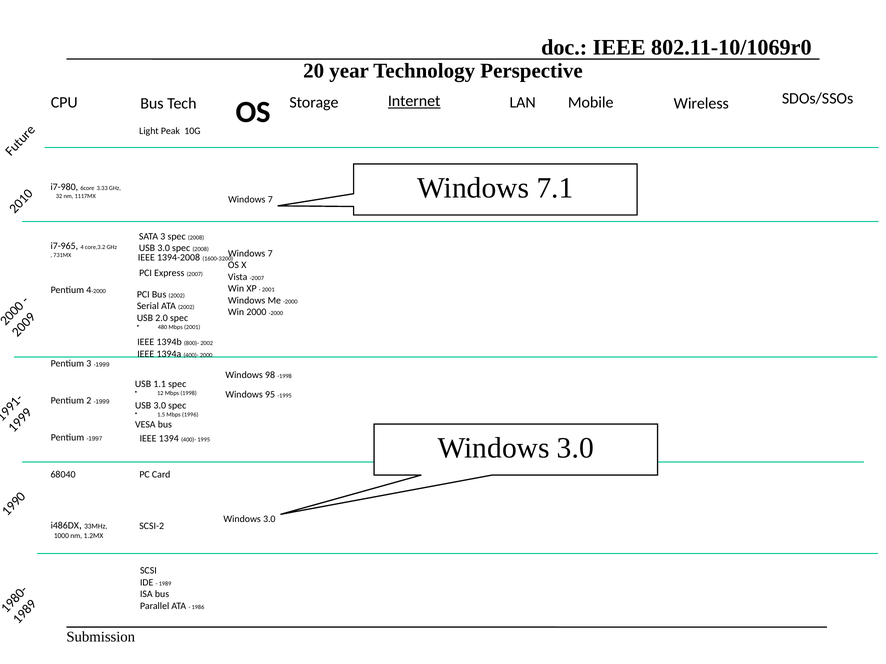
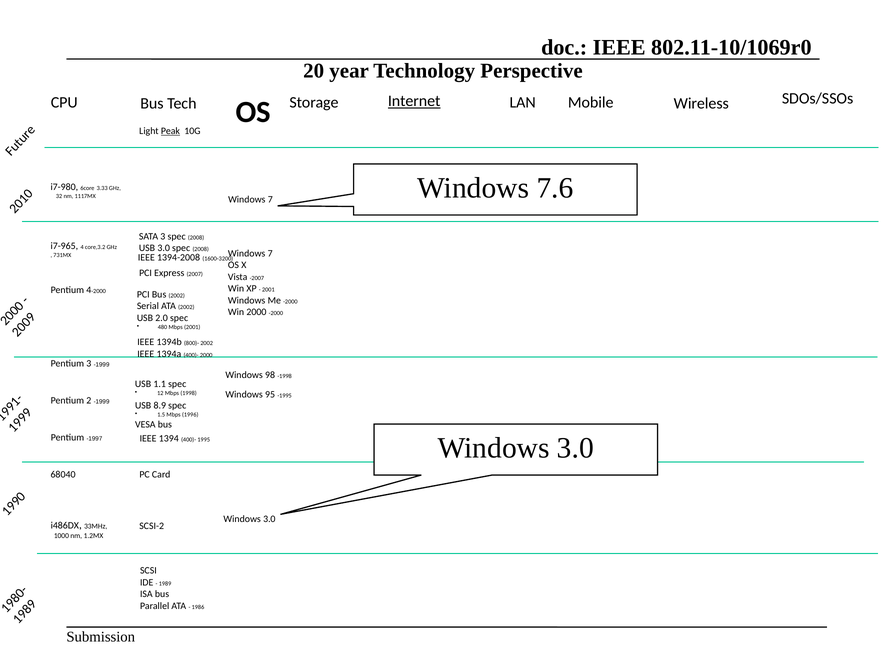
Peak underline: none -> present
7.1: 7.1 -> 7.6
3.0 at (160, 406): 3.0 -> 8.9
